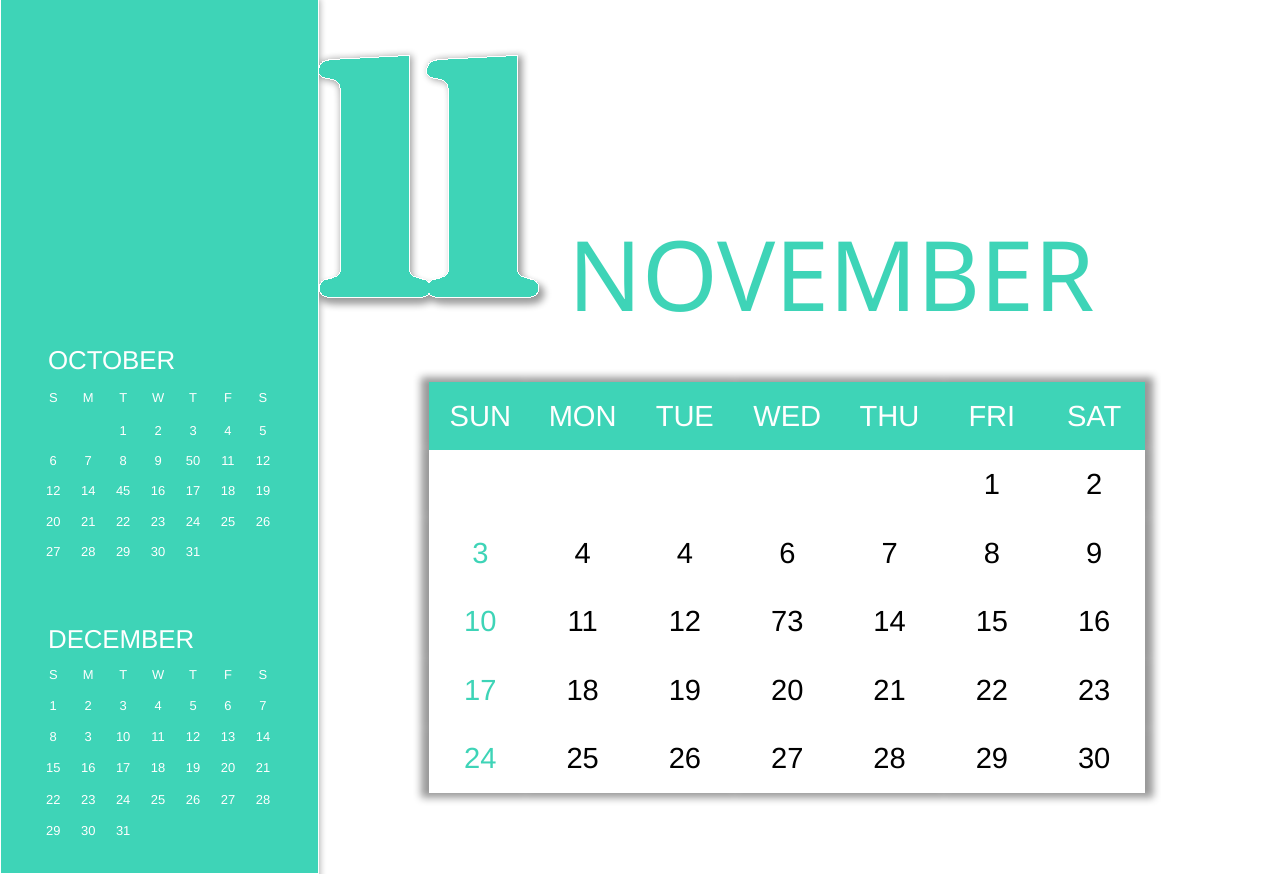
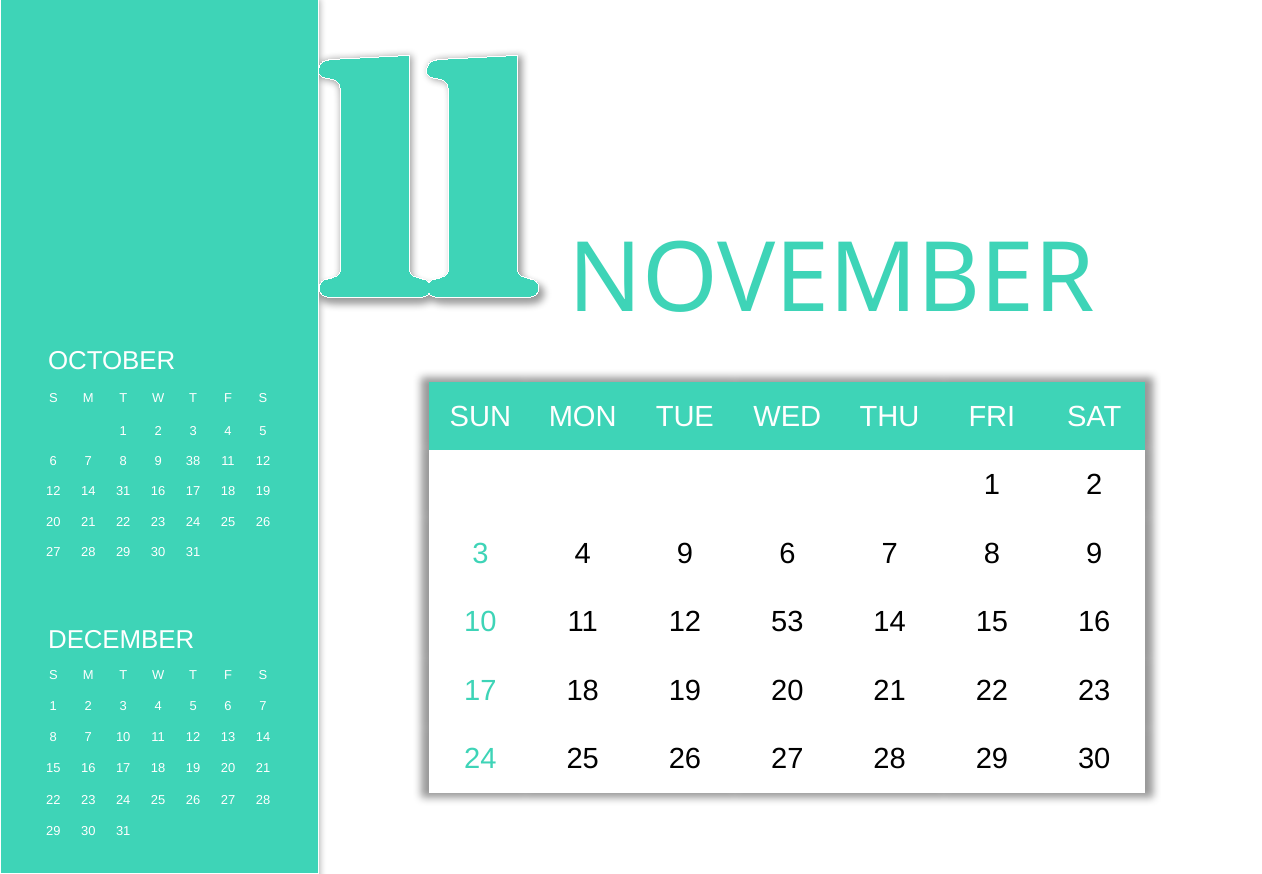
50: 50 -> 38
14 45: 45 -> 31
4 4: 4 -> 9
73: 73 -> 53
8 3: 3 -> 7
